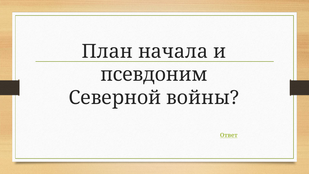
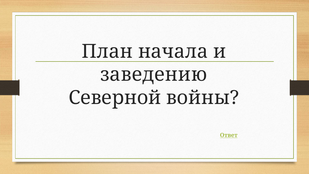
псевдоним: псевдоним -> заведению
